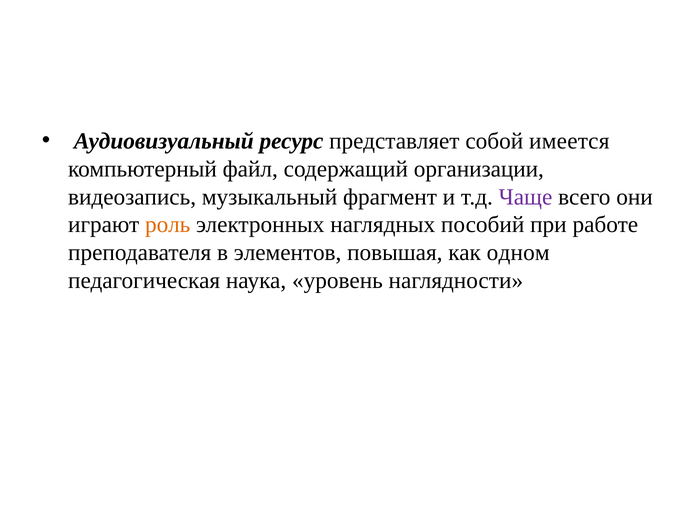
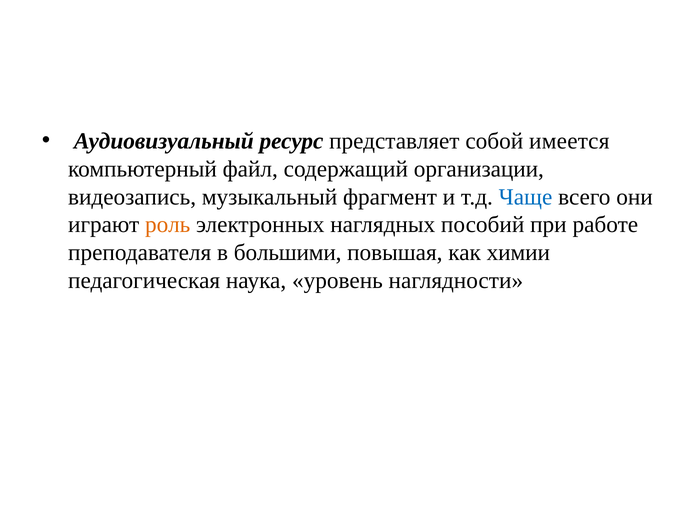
Чаще colour: purple -> blue
элементов: элементов -> большими
одном: одном -> химии
